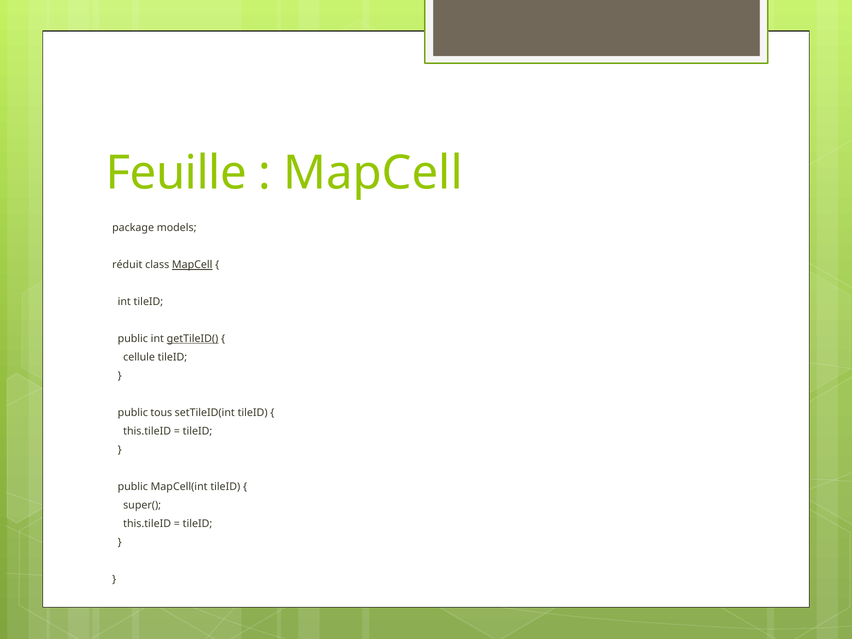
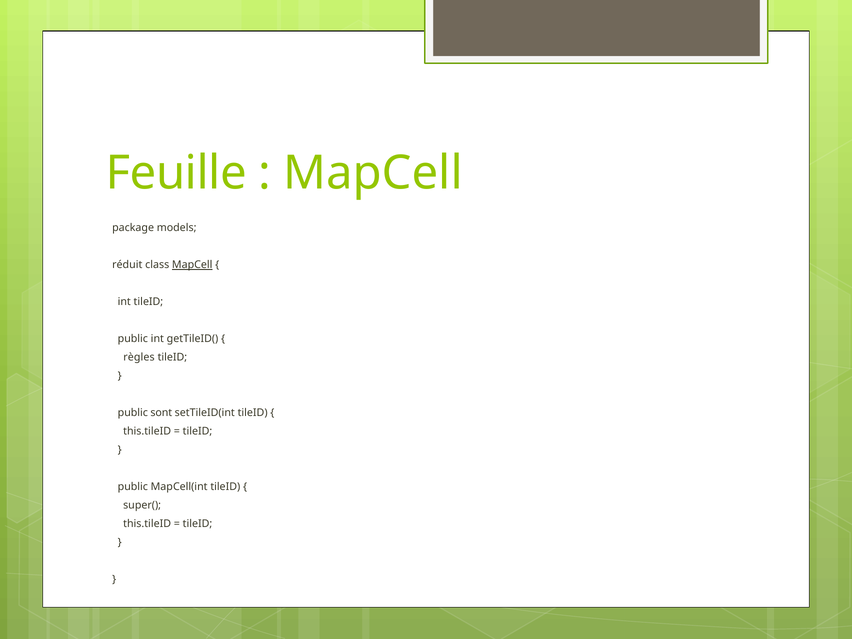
getTileID( underline: present -> none
cellule: cellule -> règles
tous: tous -> sont
